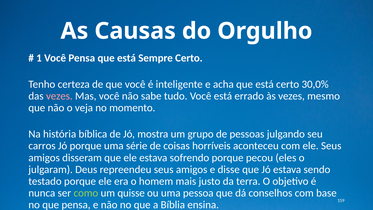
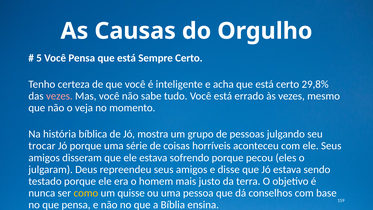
1: 1 -> 5
30,0%: 30,0% -> 29,8%
carros: carros -> trocar
como colour: light green -> yellow
